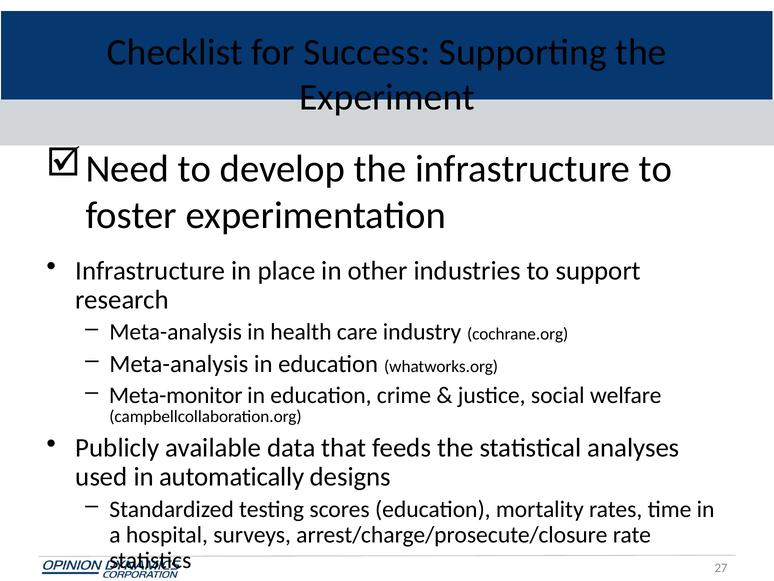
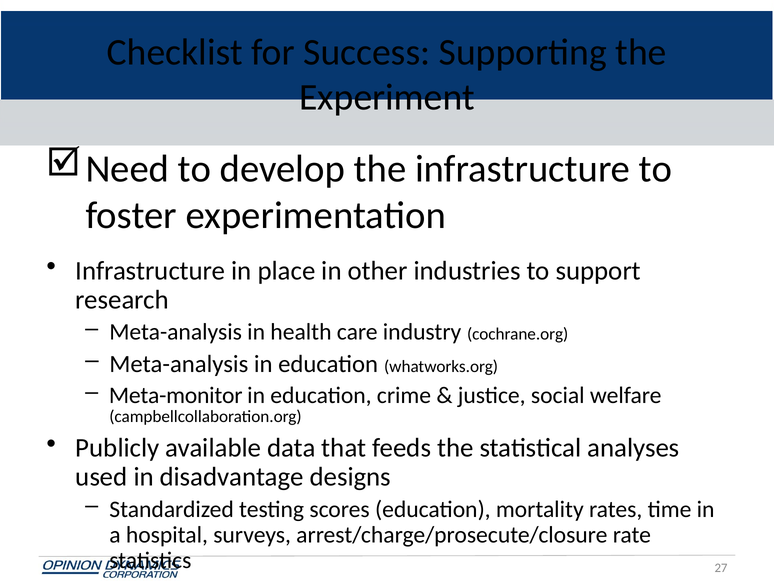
automatically: automatically -> disadvantage
